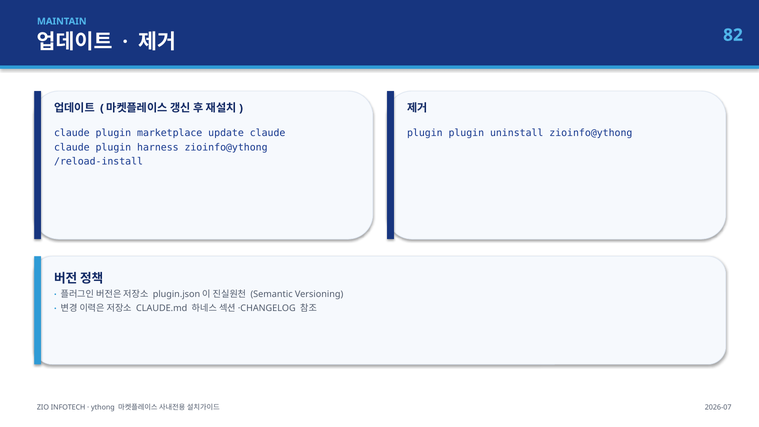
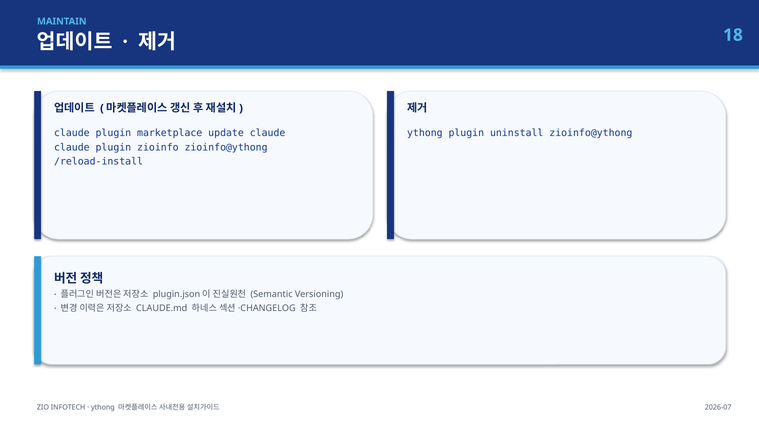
82: 82 -> 18
plugin at (425, 133): plugin -> ythong
harness: harness -> zioinfo
